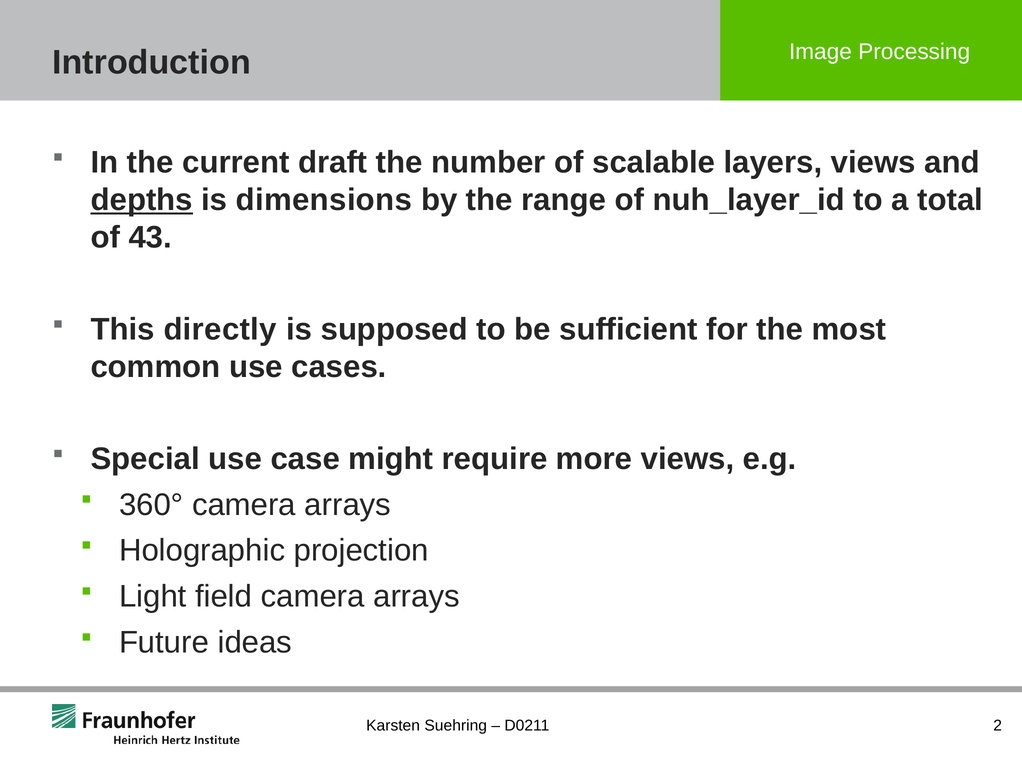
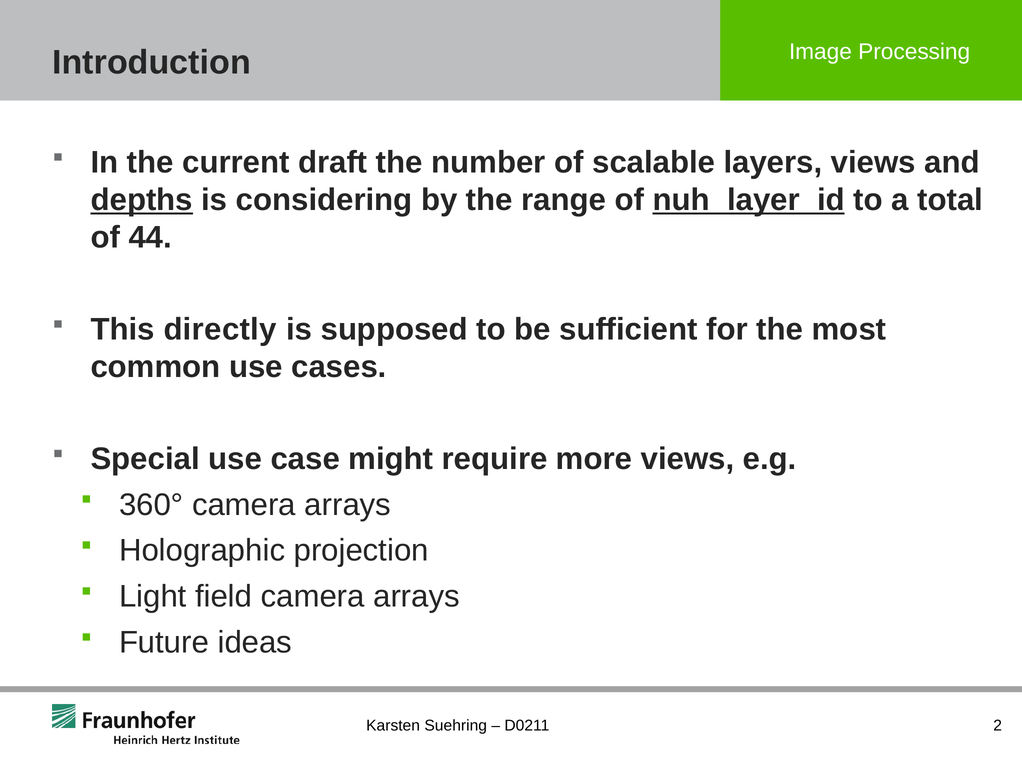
dimensions: dimensions -> considering
nuh_layer_id underline: none -> present
43: 43 -> 44
